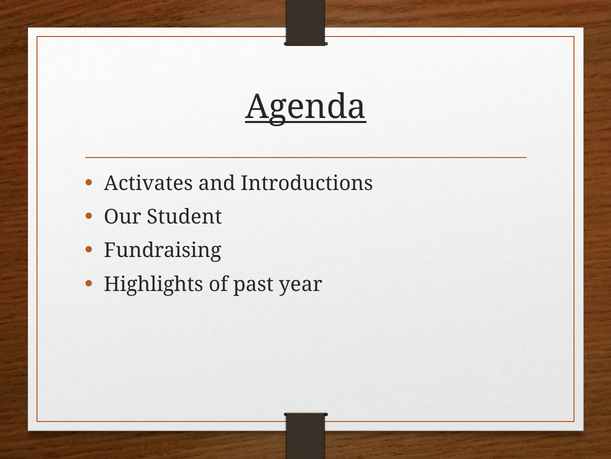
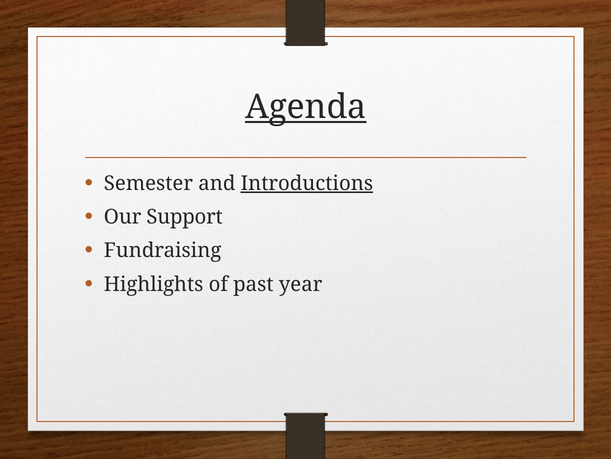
Activates: Activates -> Semester
Introductions underline: none -> present
Student: Student -> Support
